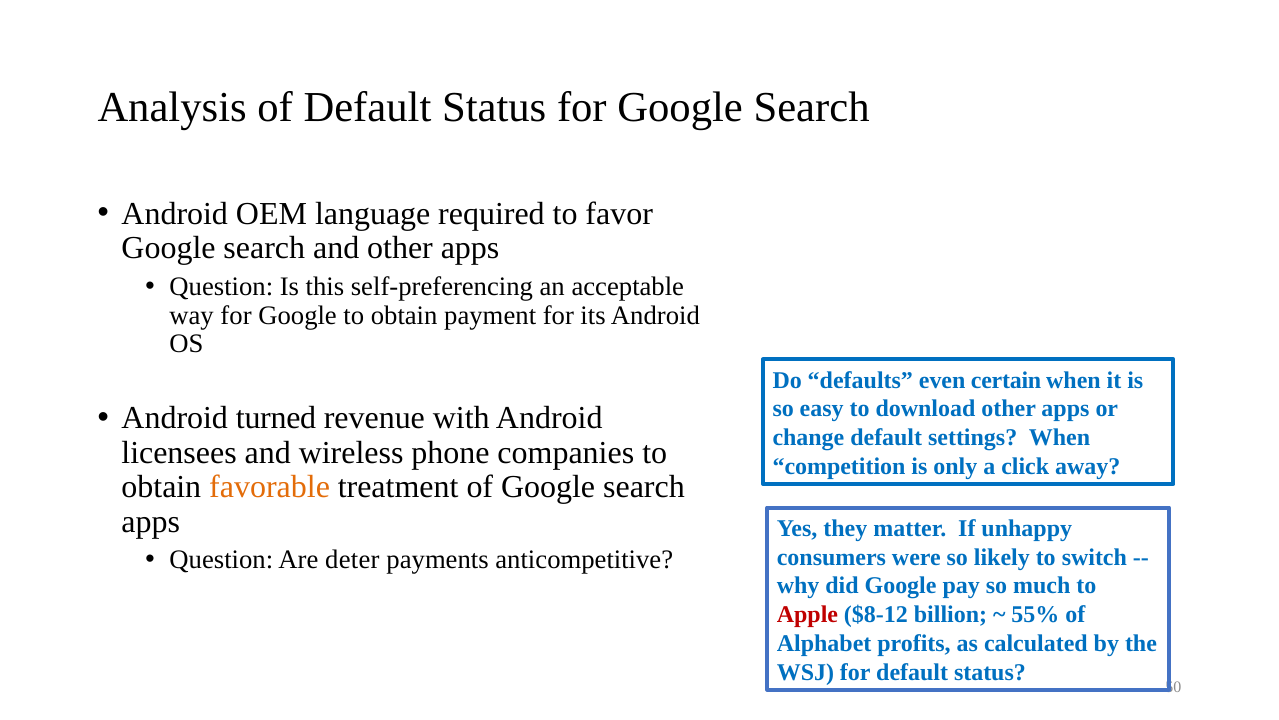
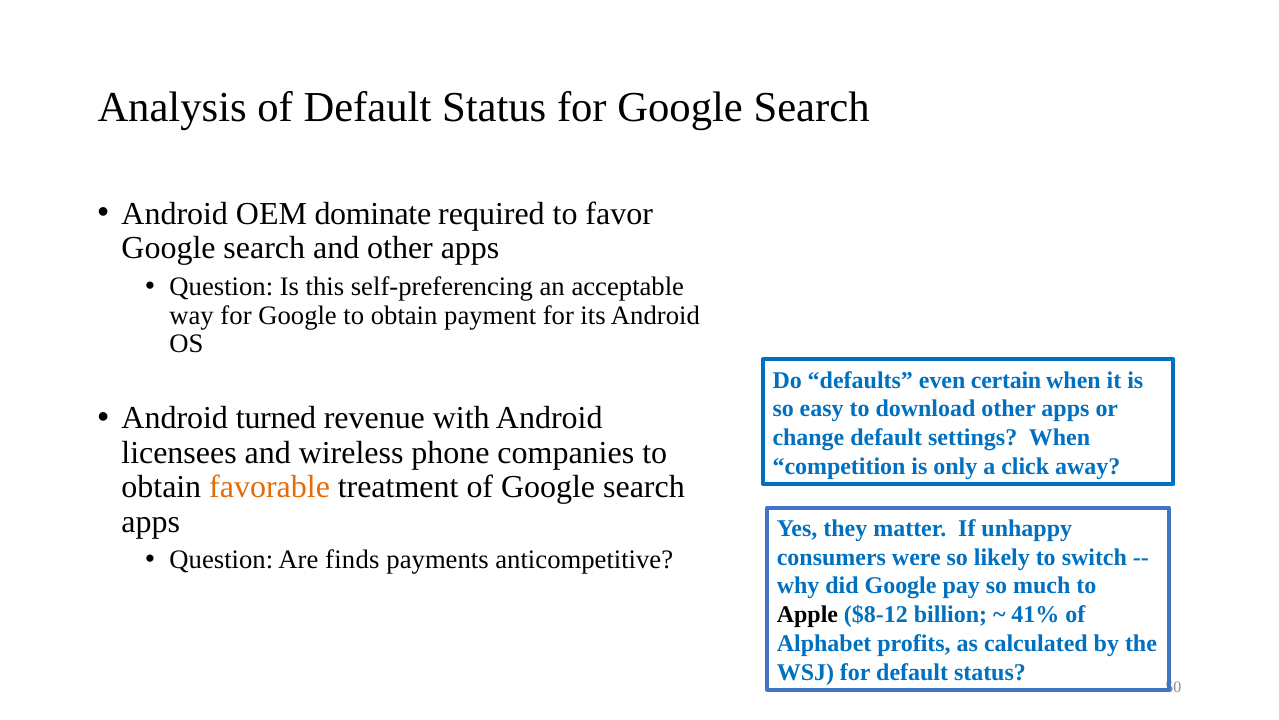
language: language -> dominate
deter: deter -> finds
Apple colour: red -> black
55%: 55% -> 41%
